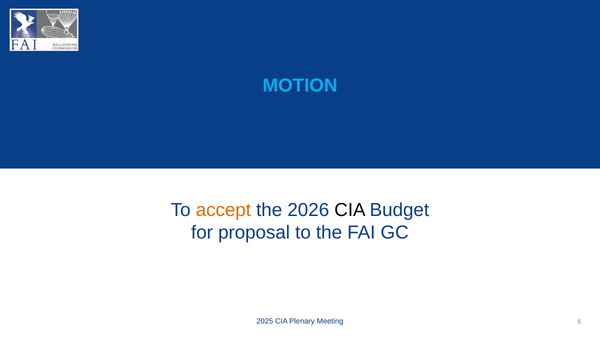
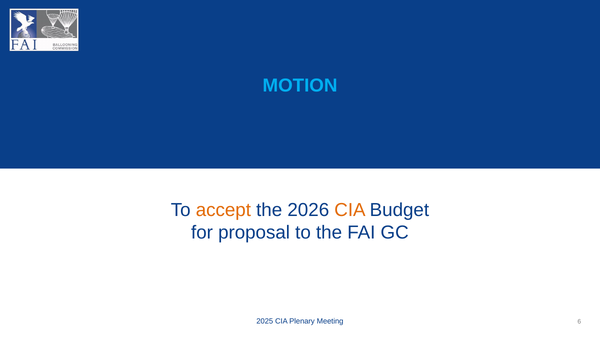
CIA at (350, 210) colour: black -> orange
